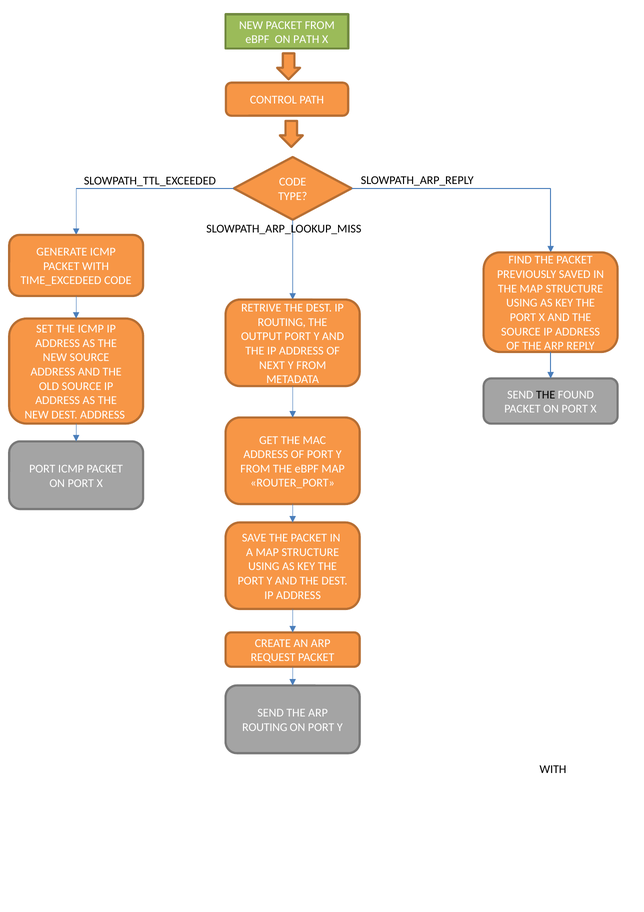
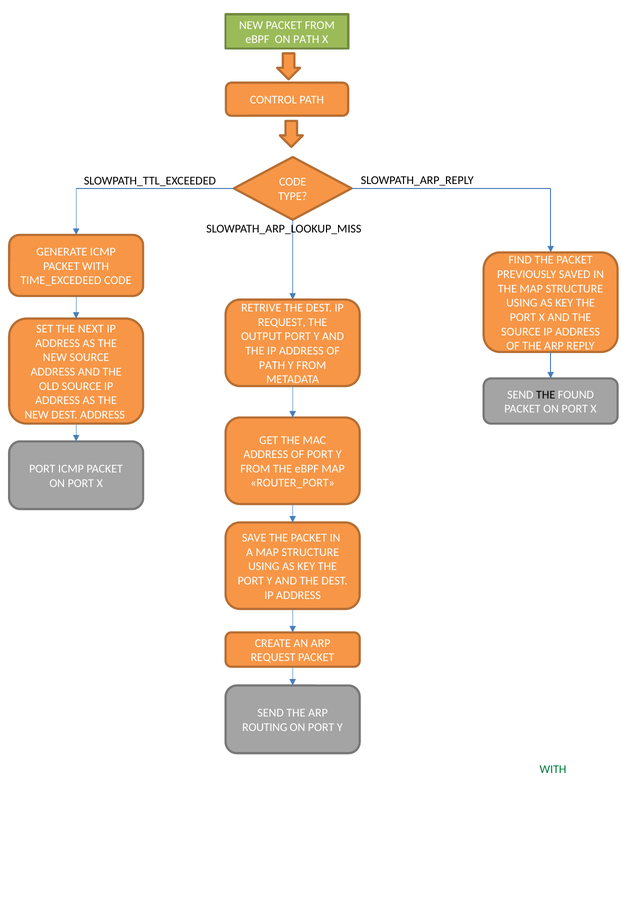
ROUTING at (282, 322): ROUTING -> REQUEST
THE ICMP: ICMP -> NEXT
NEXT at (272, 365): NEXT -> PATH
WITH at (553, 769) colour: black -> green
